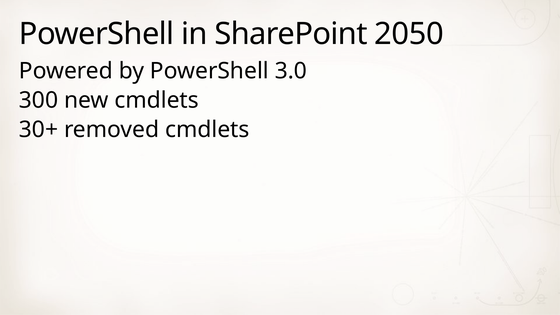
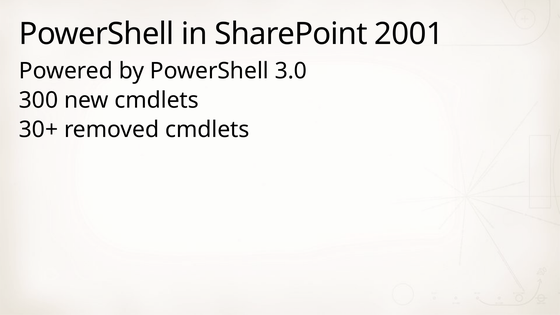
2050: 2050 -> 2001
